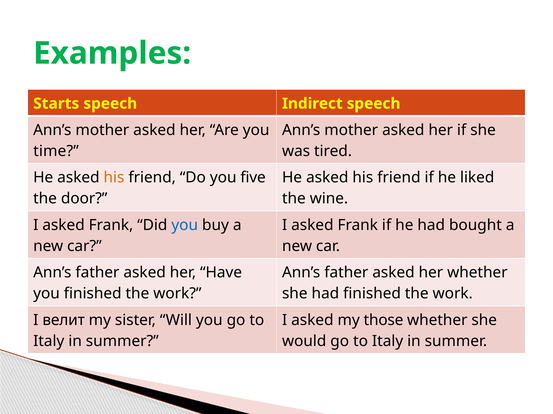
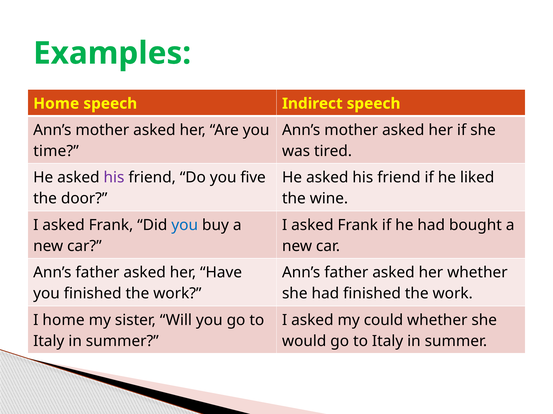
Starts at (56, 104): Starts -> Home
his at (114, 178) colour: orange -> purple
I велит: велит -> home
those: those -> could
